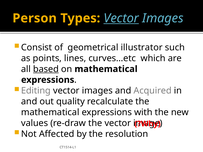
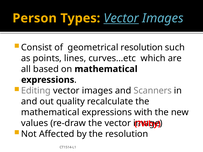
geometrical illustrator: illustrator -> resolution
based underline: present -> none
Acquired: Acquired -> Scanners
